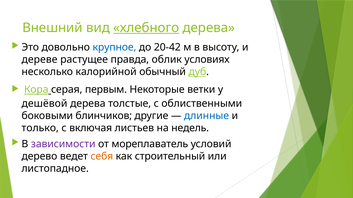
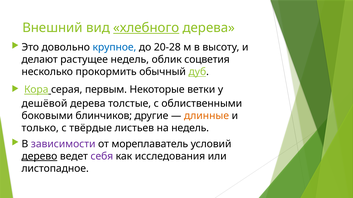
20-42: 20-42 -> 20-28
дереве: дереве -> делают
растущее правда: правда -> недель
условиях: условиях -> соцветия
калорийной: калорийной -> прокормить
длинные colour: blue -> orange
включая: включая -> твёрдые
дерево underline: none -> present
себя colour: orange -> purple
строительный: строительный -> исследования
